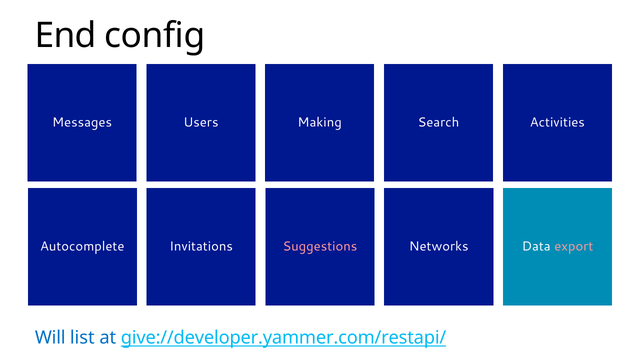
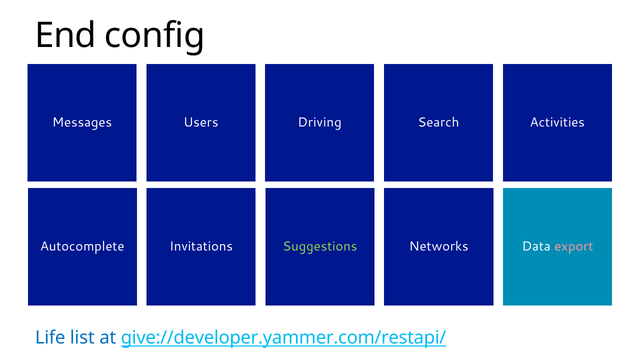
Making: Making -> Driving
Suggestions colour: pink -> light green
Will: Will -> Life
